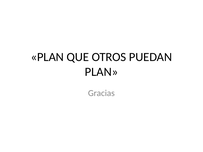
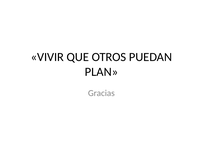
PLAN at (47, 57): PLAN -> VIVIR
